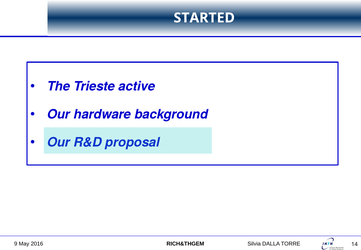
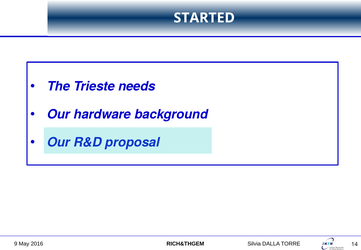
active: active -> needs
